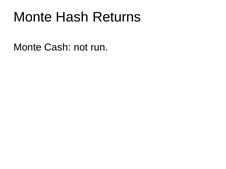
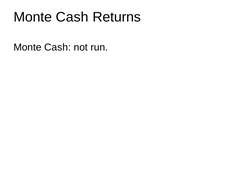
Hash at (72, 17): Hash -> Cash
